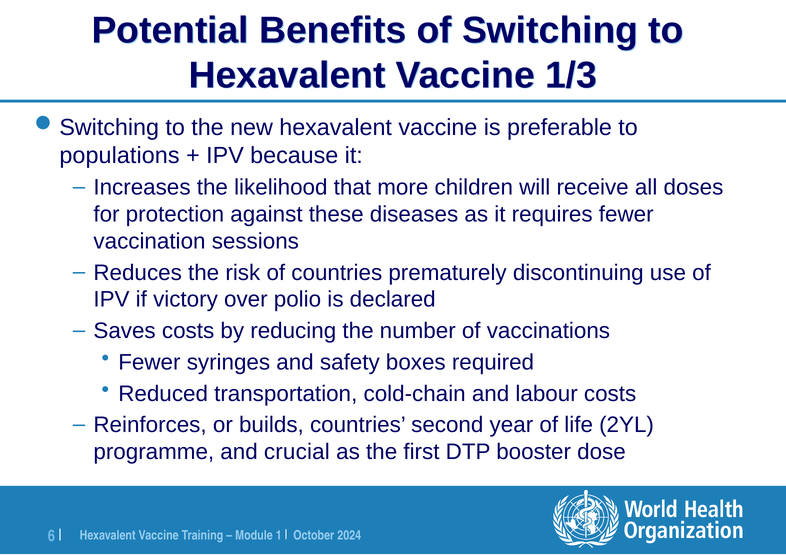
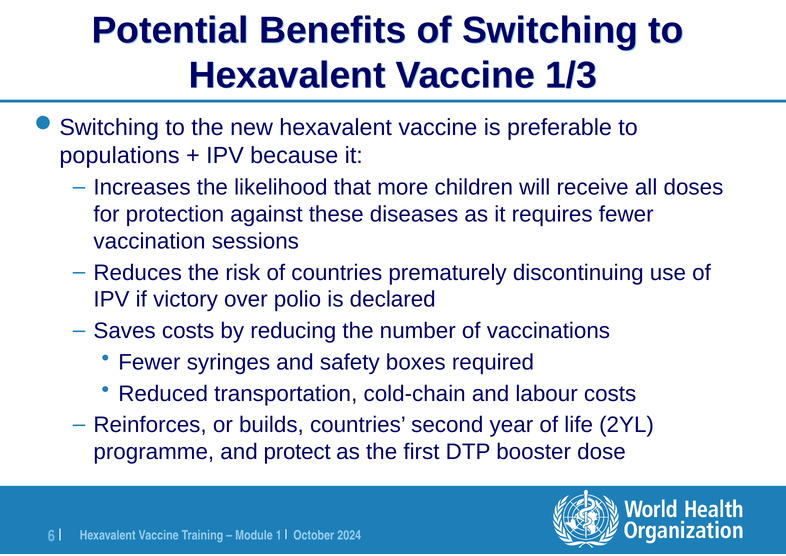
crucial: crucial -> protect
